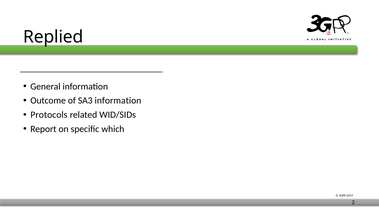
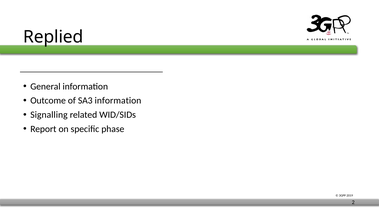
Protocols: Protocols -> Signalling
which: which -> phase
